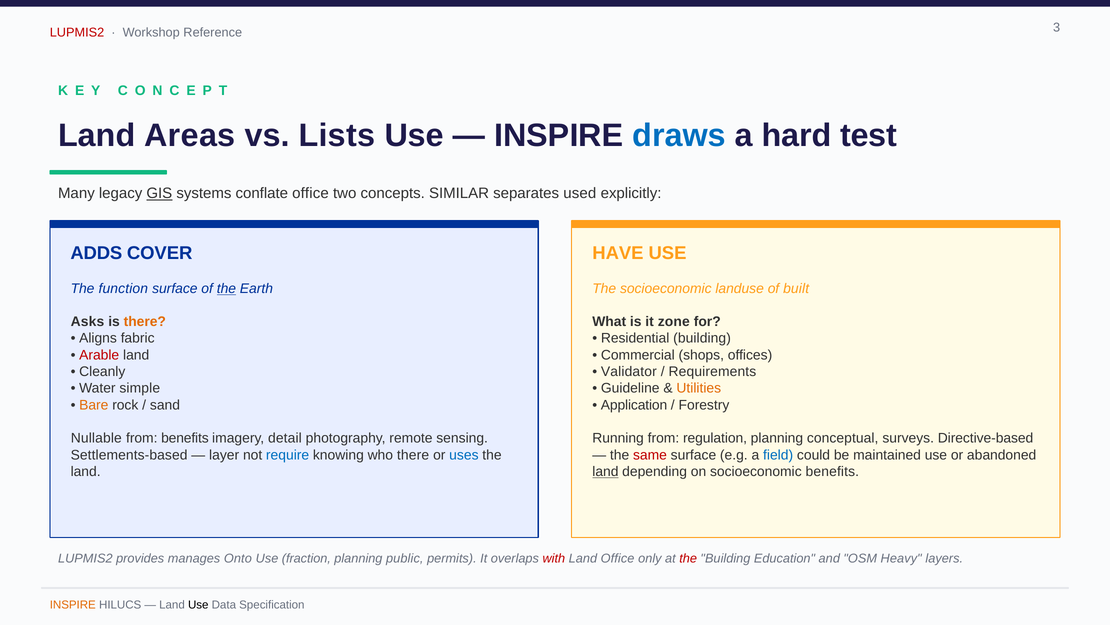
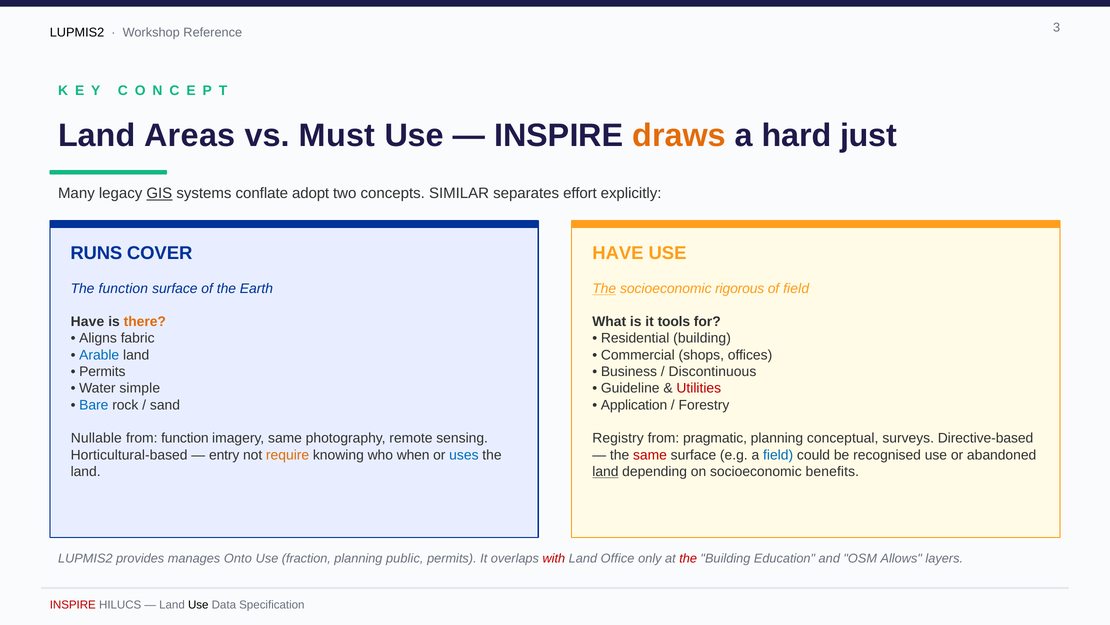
LUPMIS2 at (77, 32) colour: red -> black
Lists: Lists -> Must
draws colour: blue -> orange
test: test -> just
conflate office: office -> adopt
used: used -> effort
ADDS: ADDS -> RUNS
the at (226, 289) underline: present -> none
The at (604, 289) underline: none -> present
landuse: landuse -> rigorous
of built: built -> field
Asks at (87, 321): Asks -> Have
zone: zone -> tools
Arable colour: red -> blue
Cleanly at (102, 371): Cleanly -> Permits
Validator: Validator -> Business
Requirements: Requirements -> Discontinuous
Utilities colour: orange -> red
Bare colour: orange -> blue
from benefits: benefits -> function
imagery detail: detail -> same
Running: Running -> Registry
regulation: regulation -> pragmatic
Settlements-based: Settlements-based -> Horticultural-based
layer: layer -> entry
require colour: blue -> orange
who there: there -> when
maintained: maintained -> recognised
Heavy: Heavy -> Allows
INSPIRE at (73, 604) colour: orange -> red
